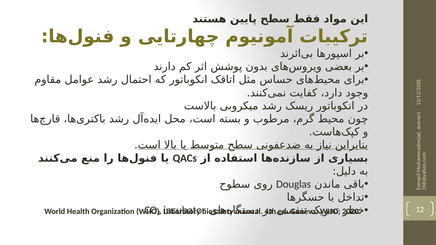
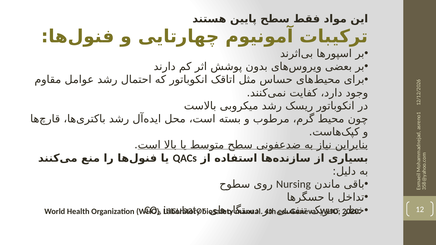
Douglas: Douglas -> Nursing
